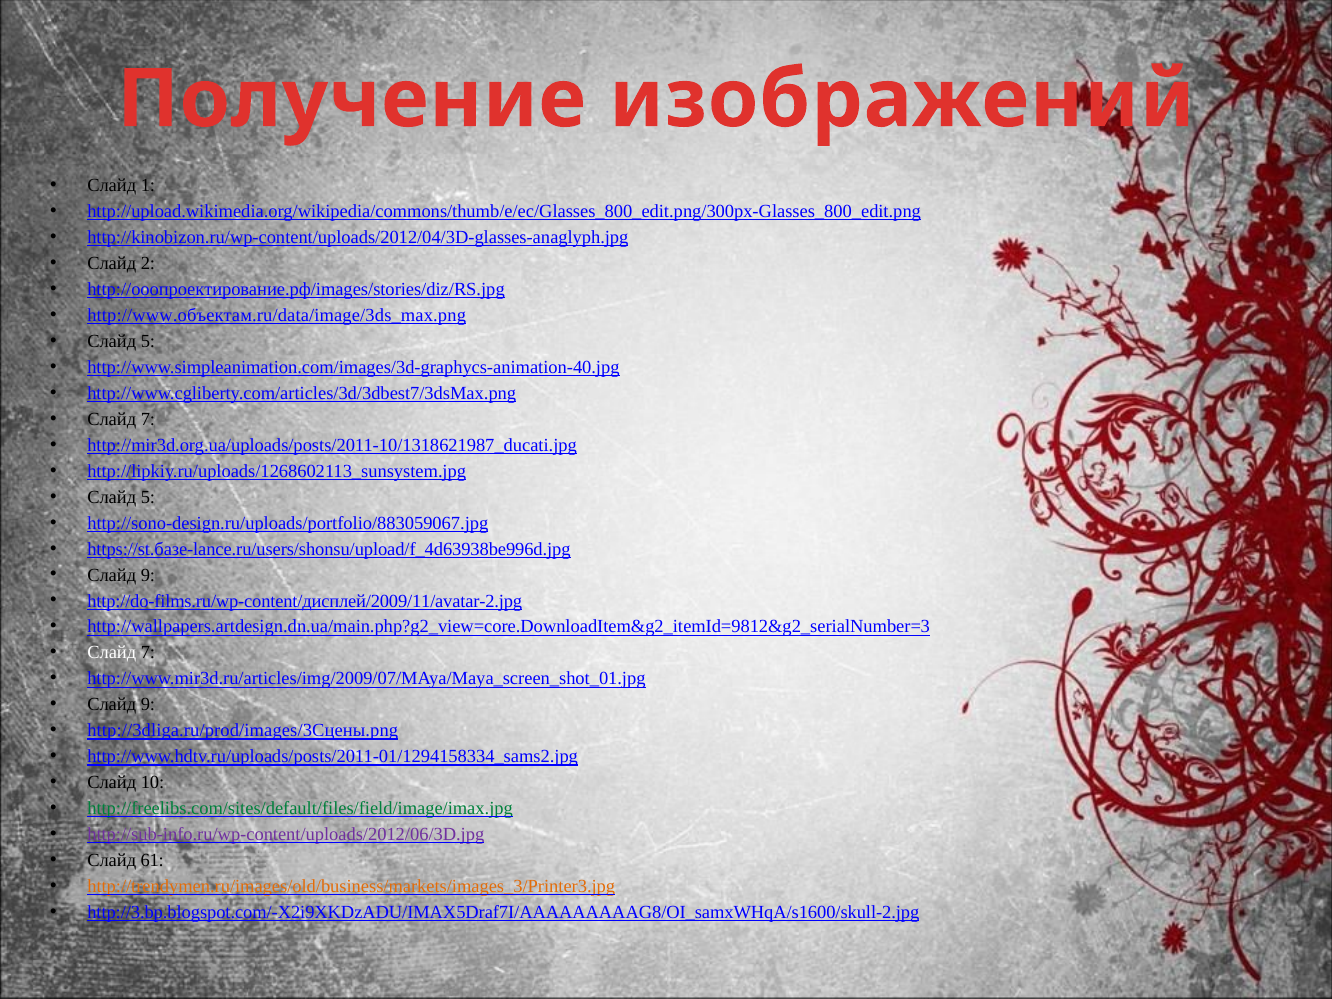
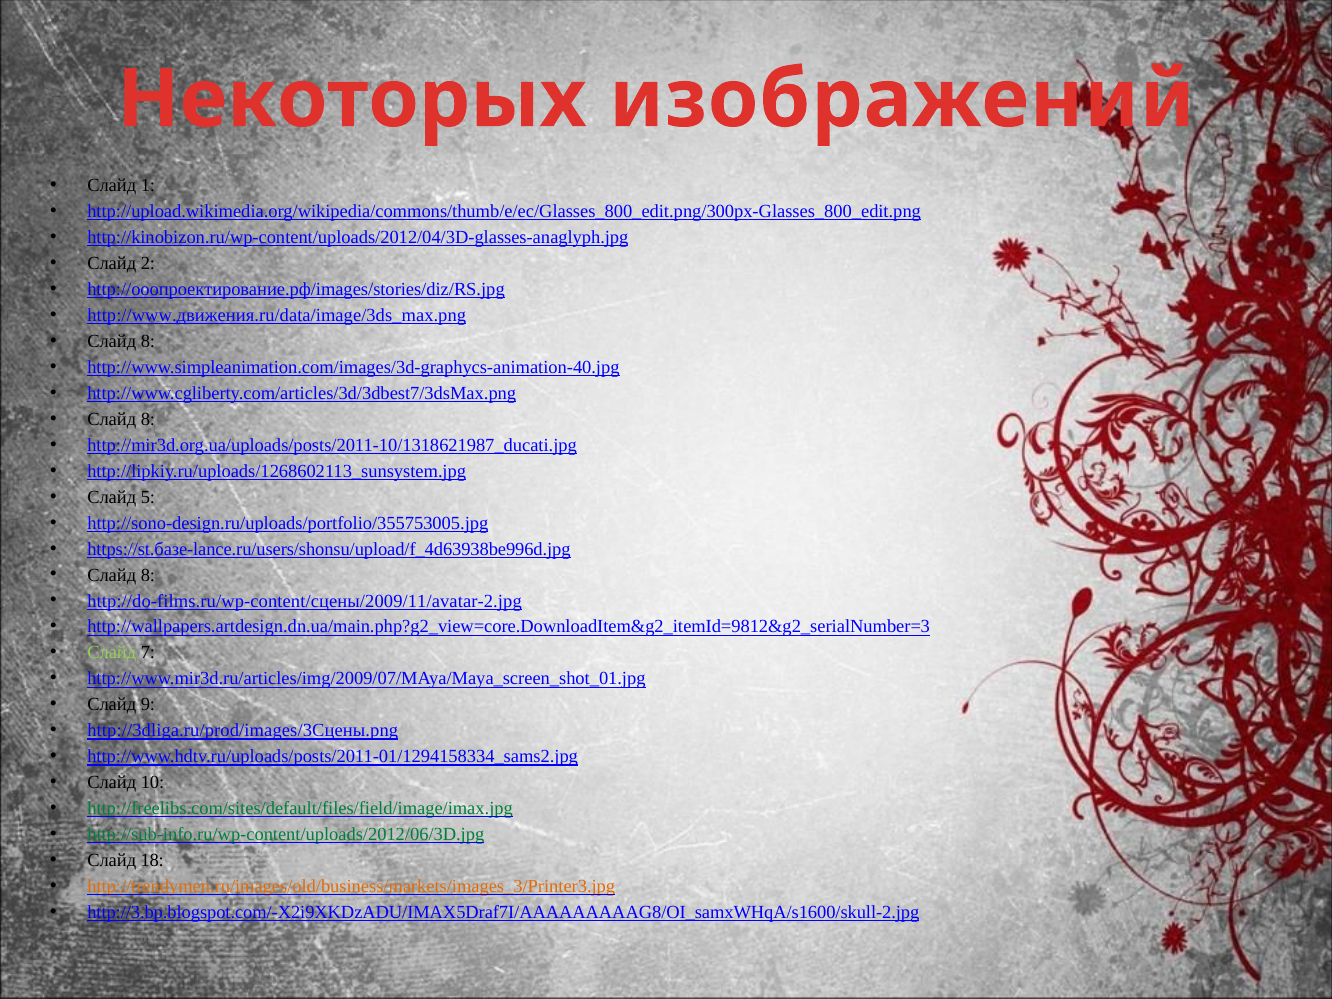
Получение: Получение -> Некоторых
http://www.объектам.ru/data/image/3ds_max.png: http://www.объектам.ru/data/image/3ds_max.png -> http://www.движения.ru/data/image/3ds_max.png
5 at (148, 341): 5 -> 8
7 at (148, 419): 7 -> 8
http://sono-design.ru/uploads/portfolio/883059067.jpg: http://sono-design.ru/uploads/portfolio/883059067.jpg -> http://sono-design.ru/uploads/portfolio/355753005.jpg
9 at (148, 575): 9 -> 8
http://do-films.ru/wp-content/дисплей/2009/11/avatar-2.jpg: http://do-films.ru/wp-content/дисплей/2009/11/avatar-2.jpg -> http://do-films.ru/wp-content/сцены/2009/11/avatar-2.jpg
Слайд at (112, 653) colour: white -> light green
http://sub-info.ru/wp-content/uploads/2012/06/3D.jpg colour: purple -> green
61: 61 -> 18
